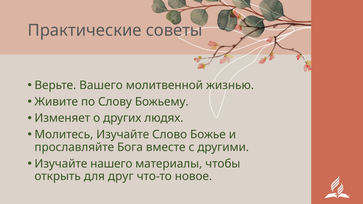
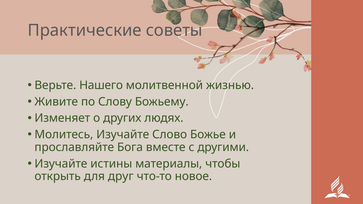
Вашего: Вашего -> Нашего
нашего: нашего -> истины
